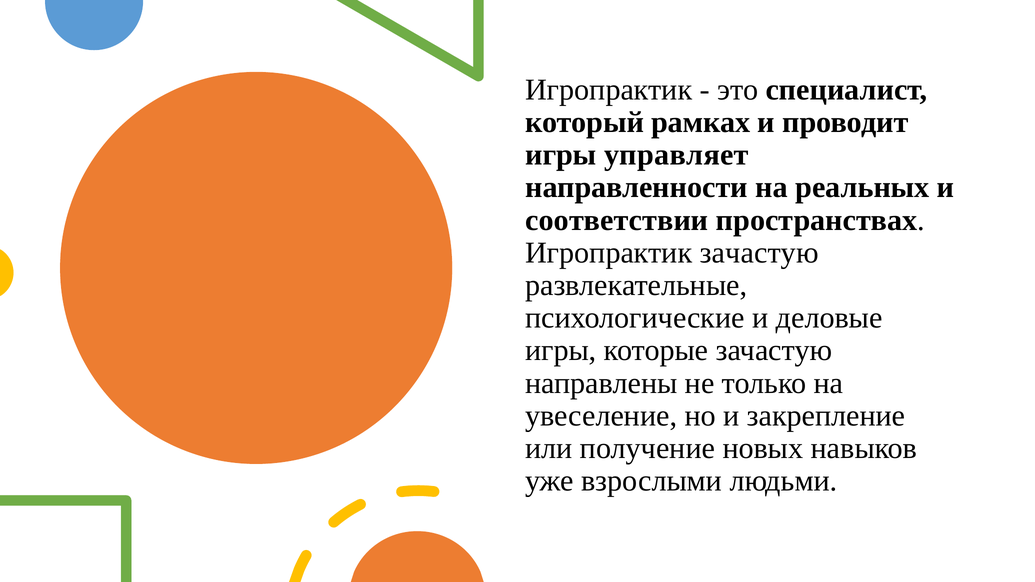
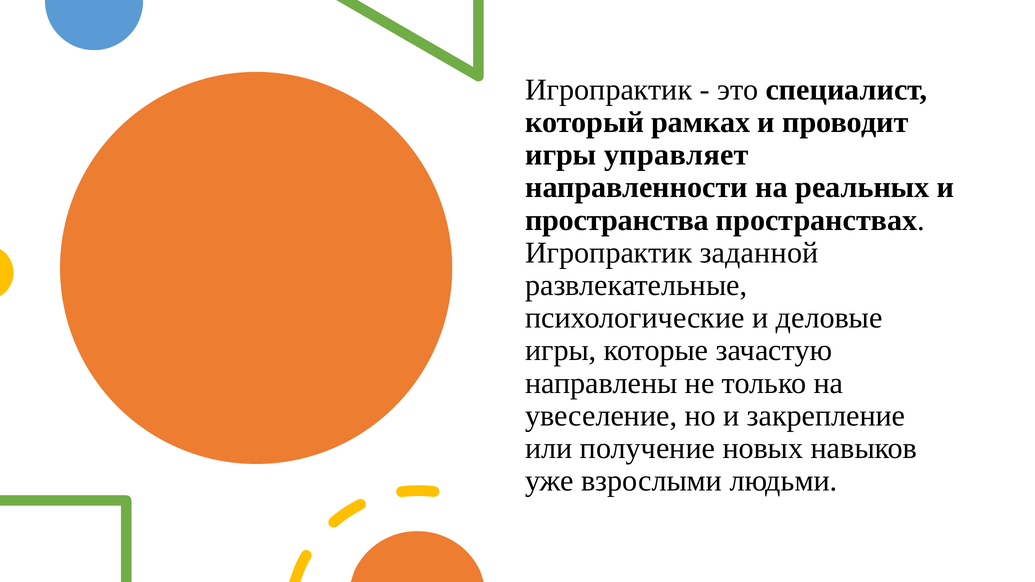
соответствии: соответствии -> пространства
Игропрактик зачастую: зачастую -> заданной
